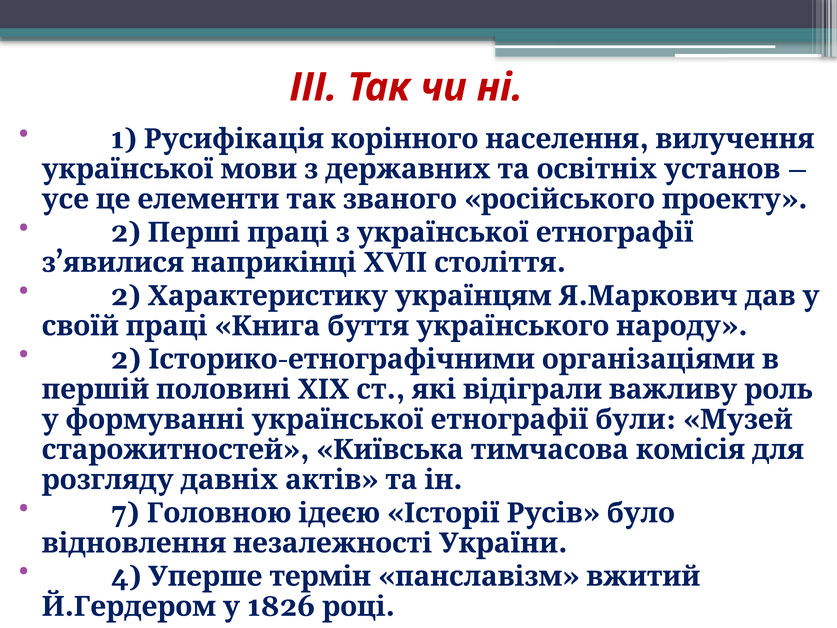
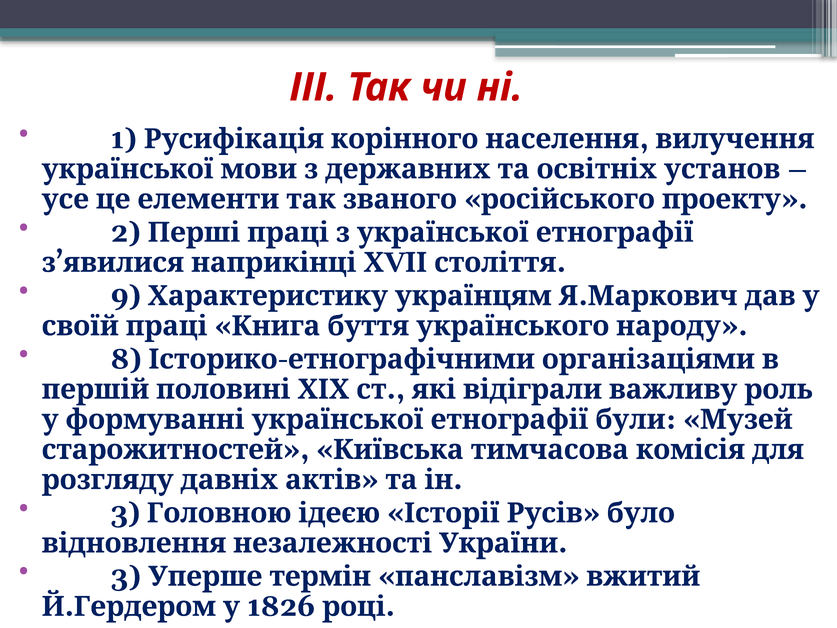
2 at (126, 296): 2 -> 9
2 at (126, 359): 2 -> 8
7 at (125, 513): 7 -> 3
4 at (126, 576): 4 -> 3
